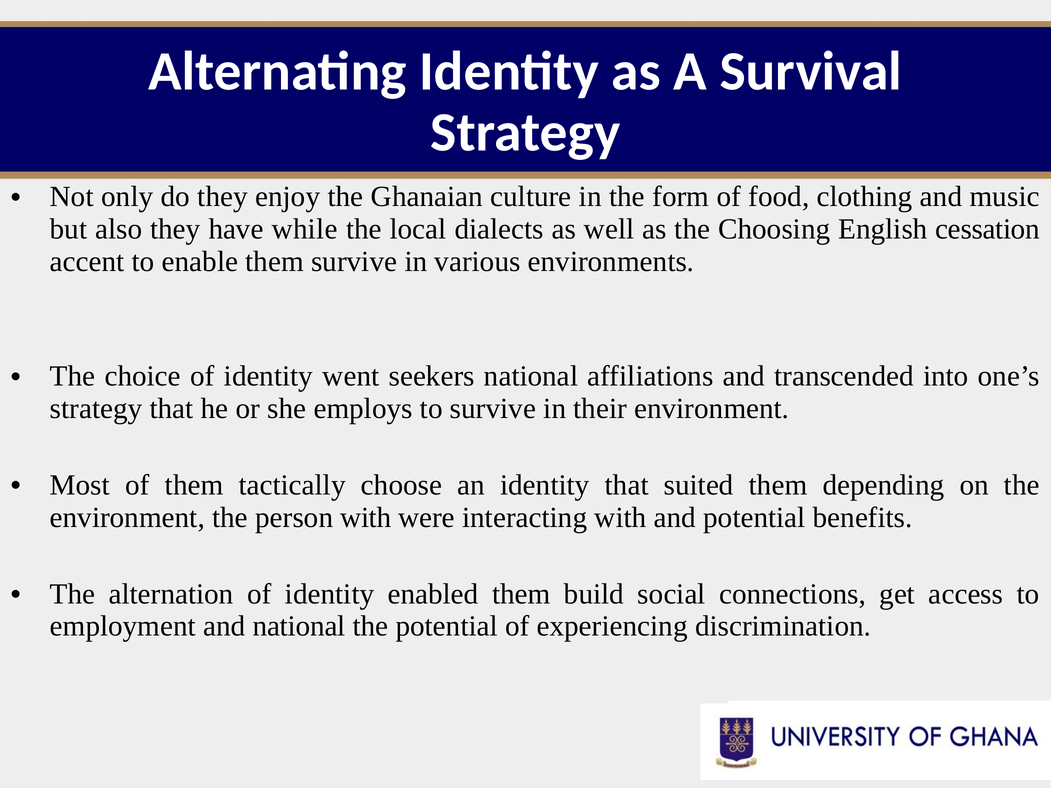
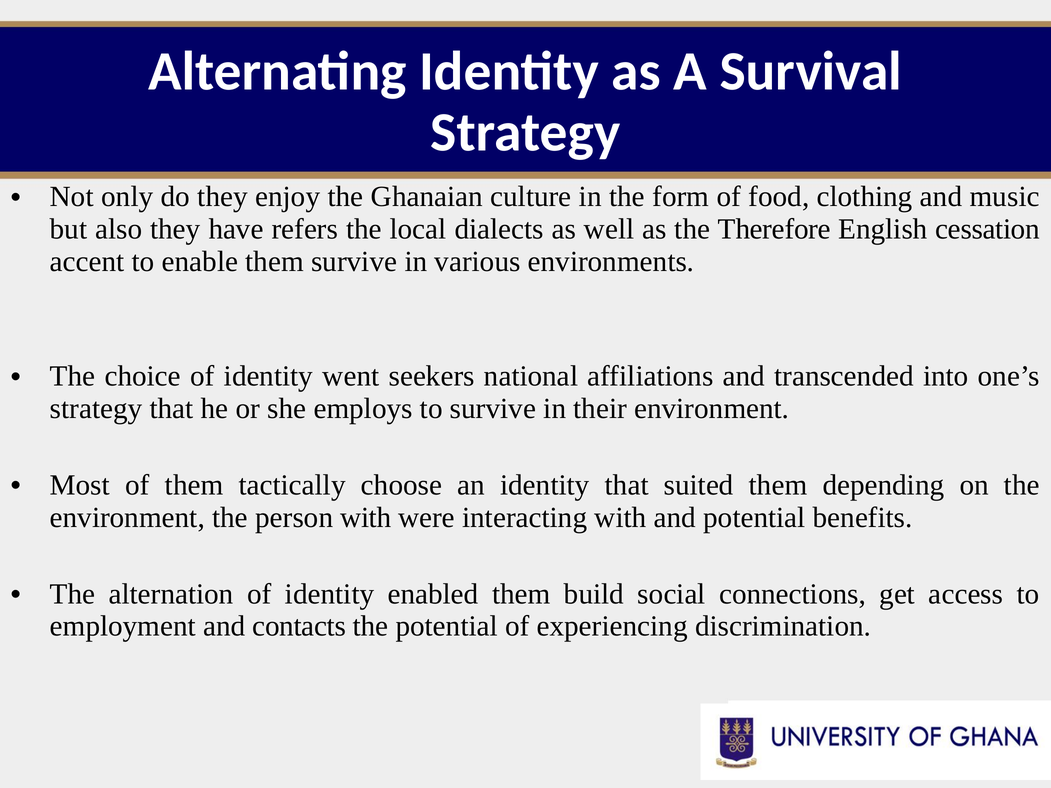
while: while -> refers
Choosing: Choosing -> Therefore
and national: national -> contacts
